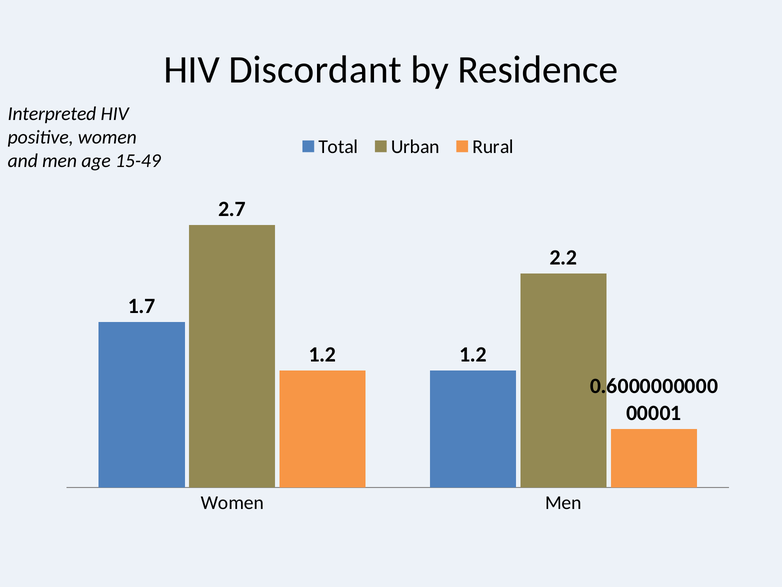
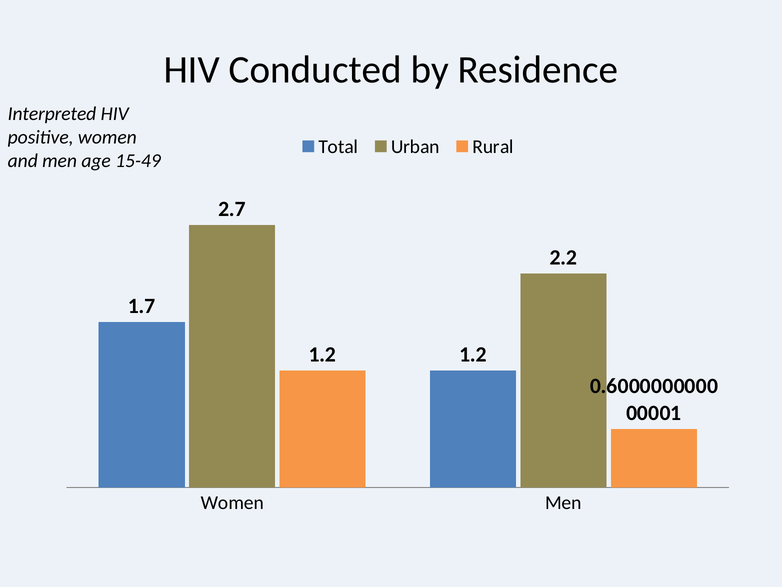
Discordant: Discordant -> Conducted
